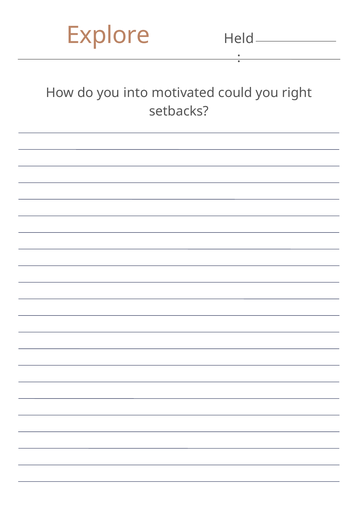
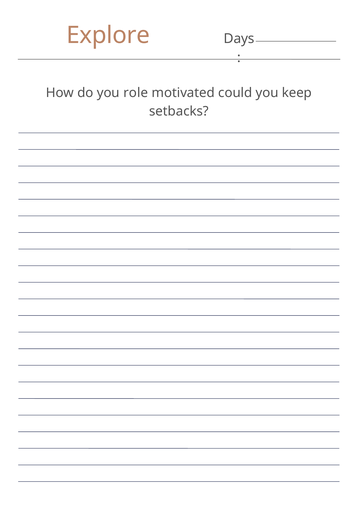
Held: Held -> Days
into: into -> role
right: right -> keep
